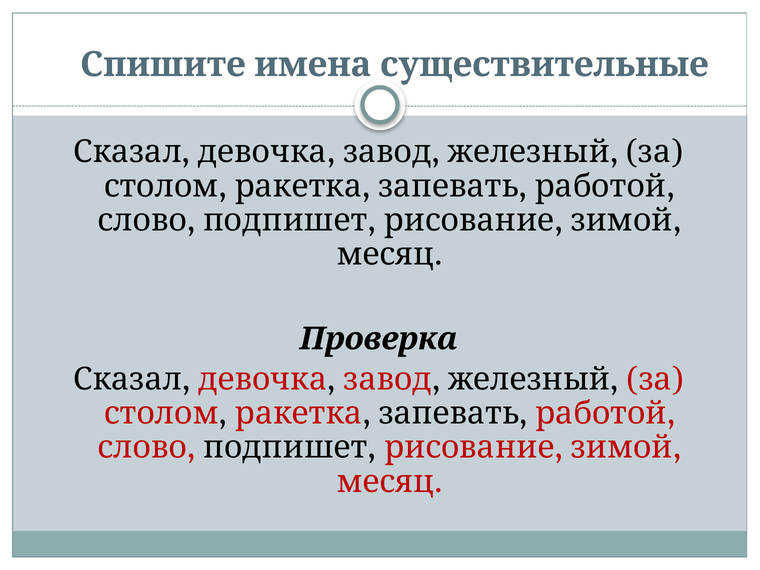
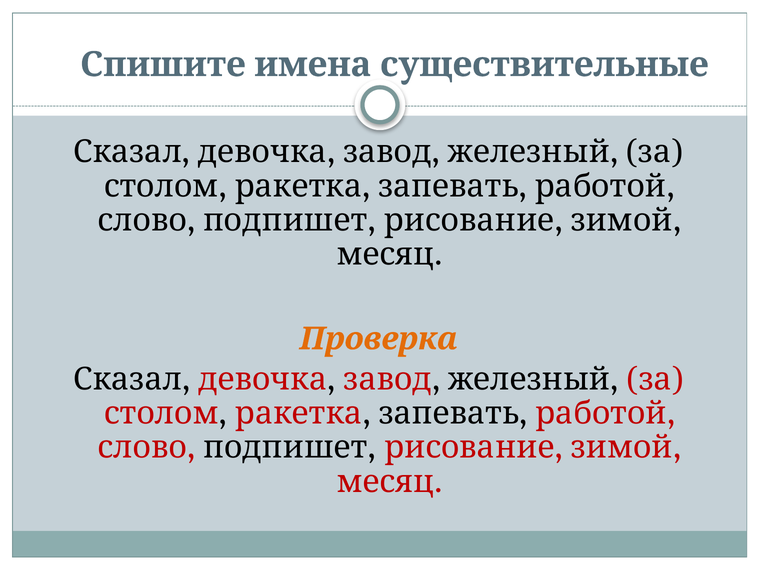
Проверка colour: black -> orange
